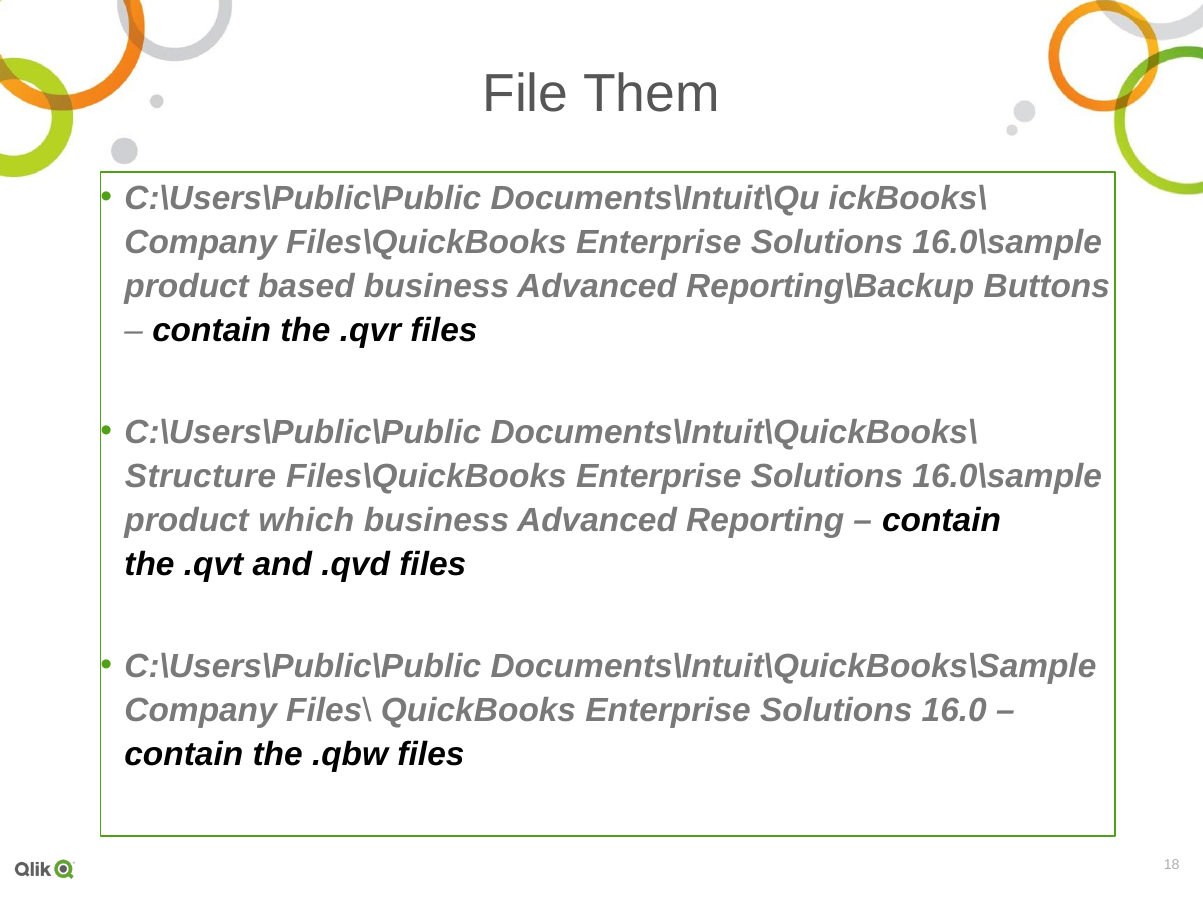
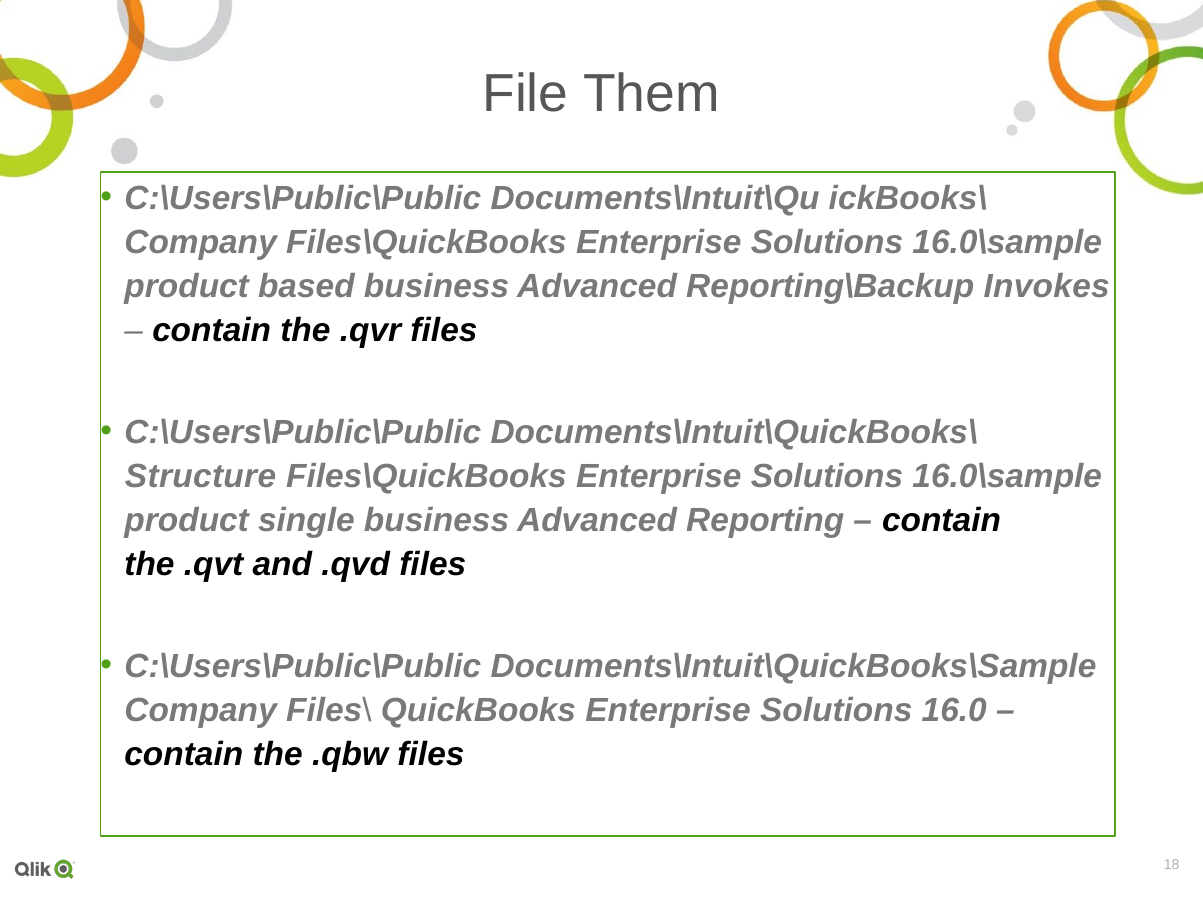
Buttons: Buttons -> Invokes
which: which -> single
